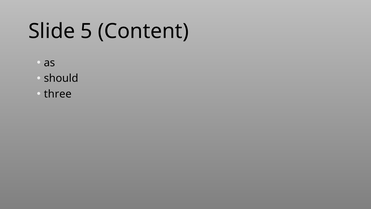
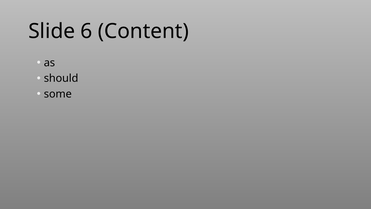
5: 5 -> 6
three: three -> some
